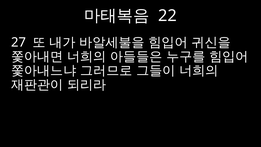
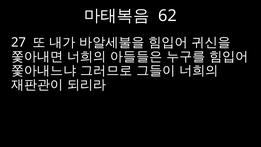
22: 22 -> 62
